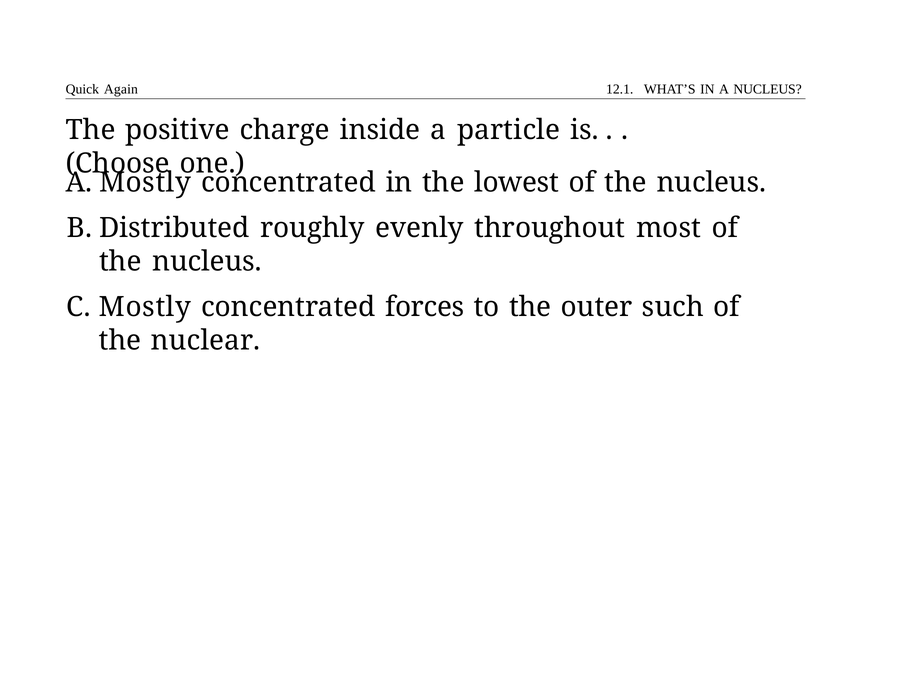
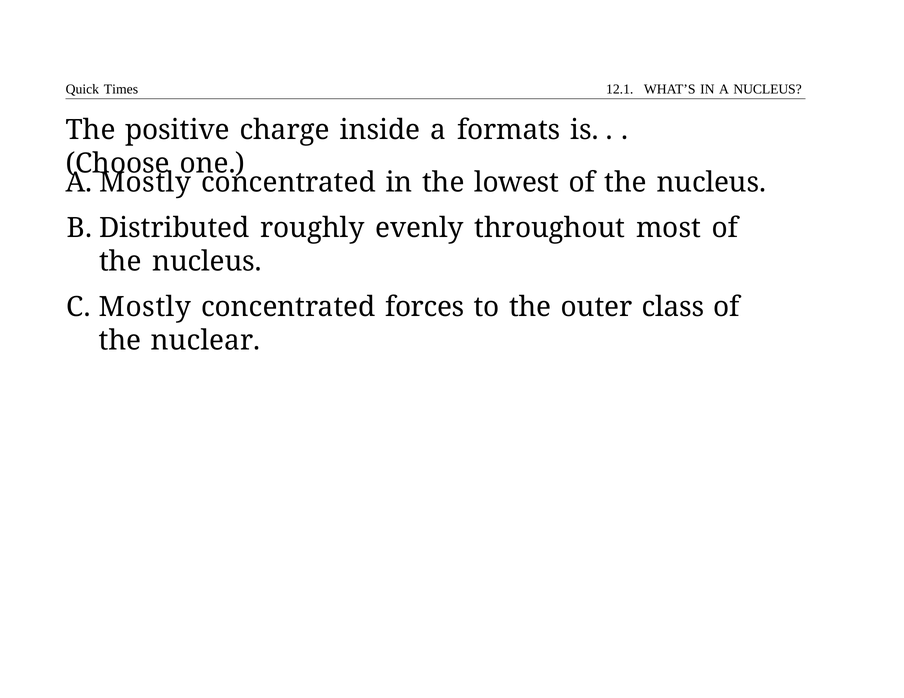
Again: Again -> Times
particle: particle -> formats
such: such -> class
